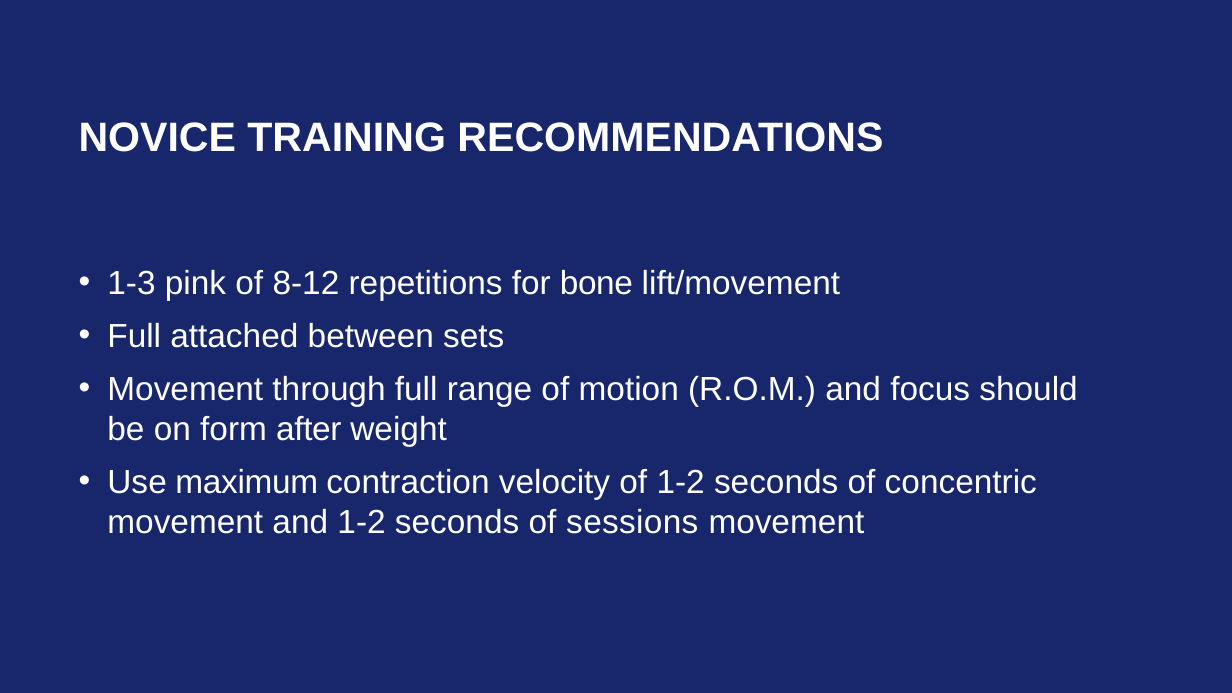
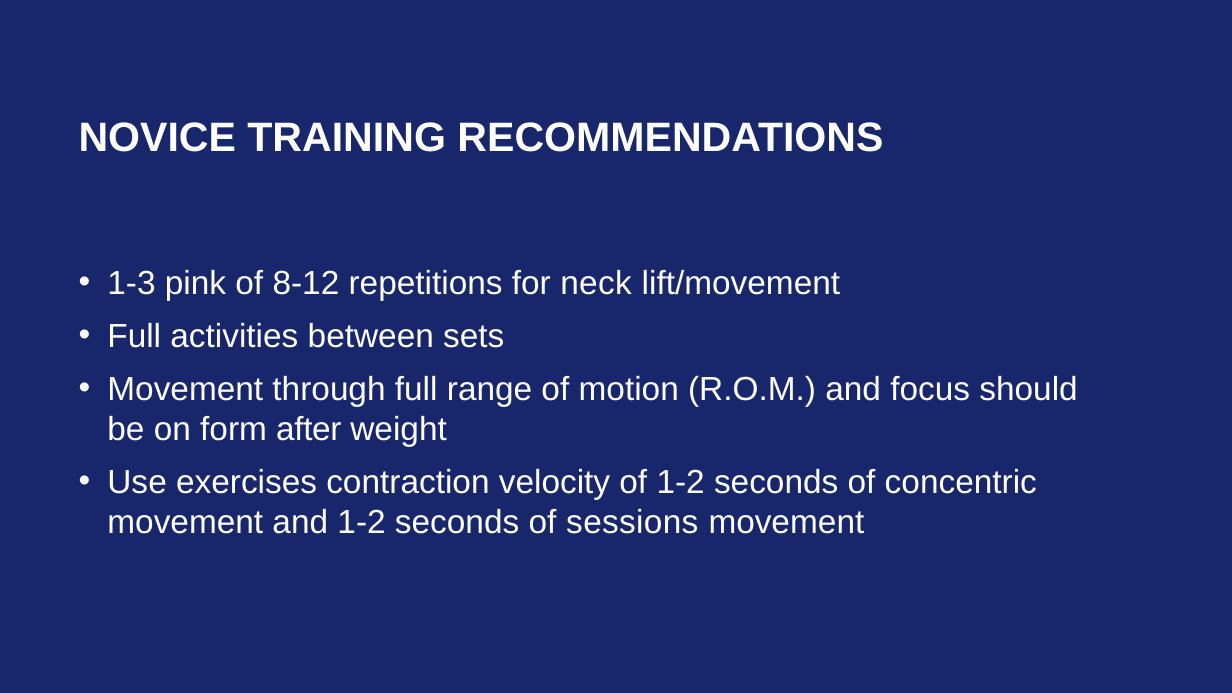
bone: bone -> neck
attached: attached -> activities
maximum: maximum -> exercises
